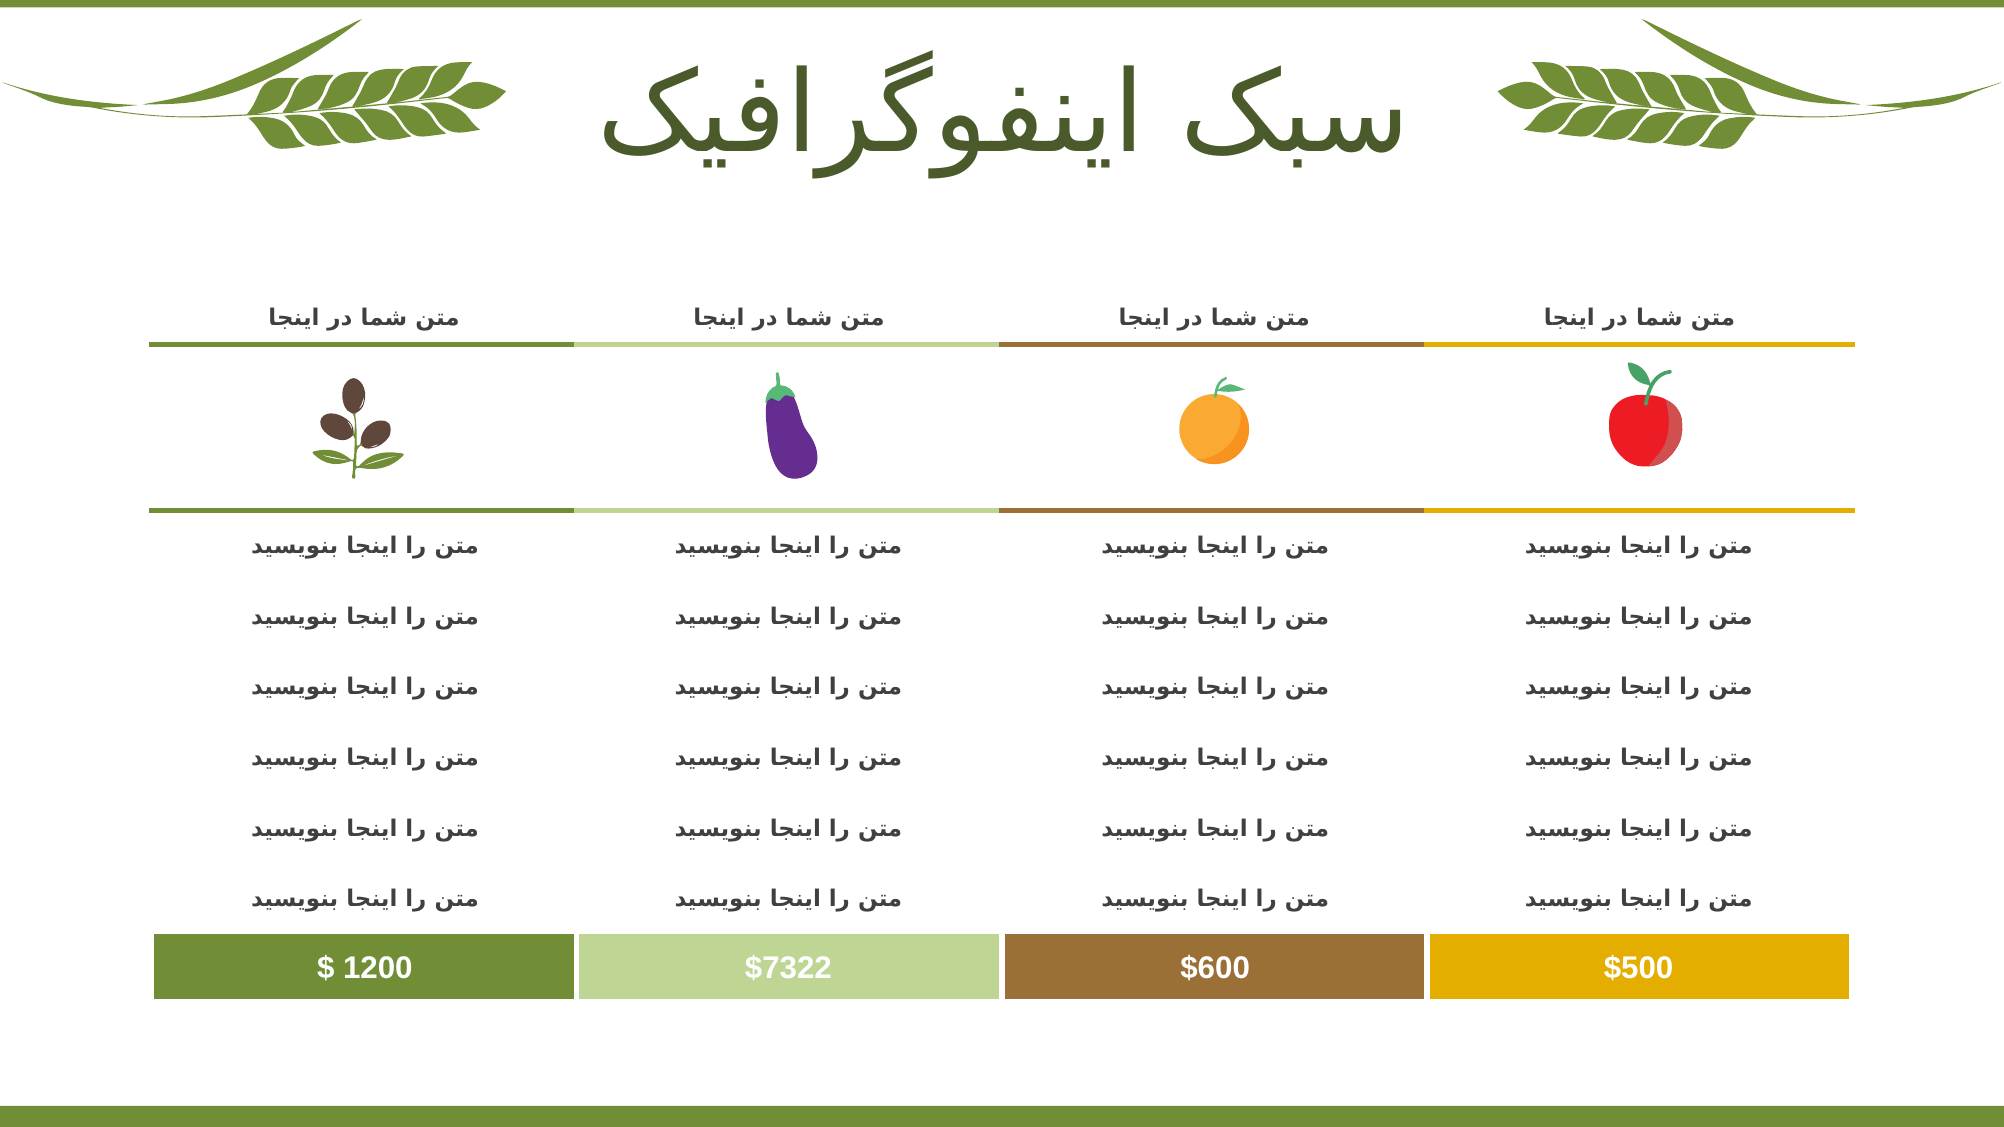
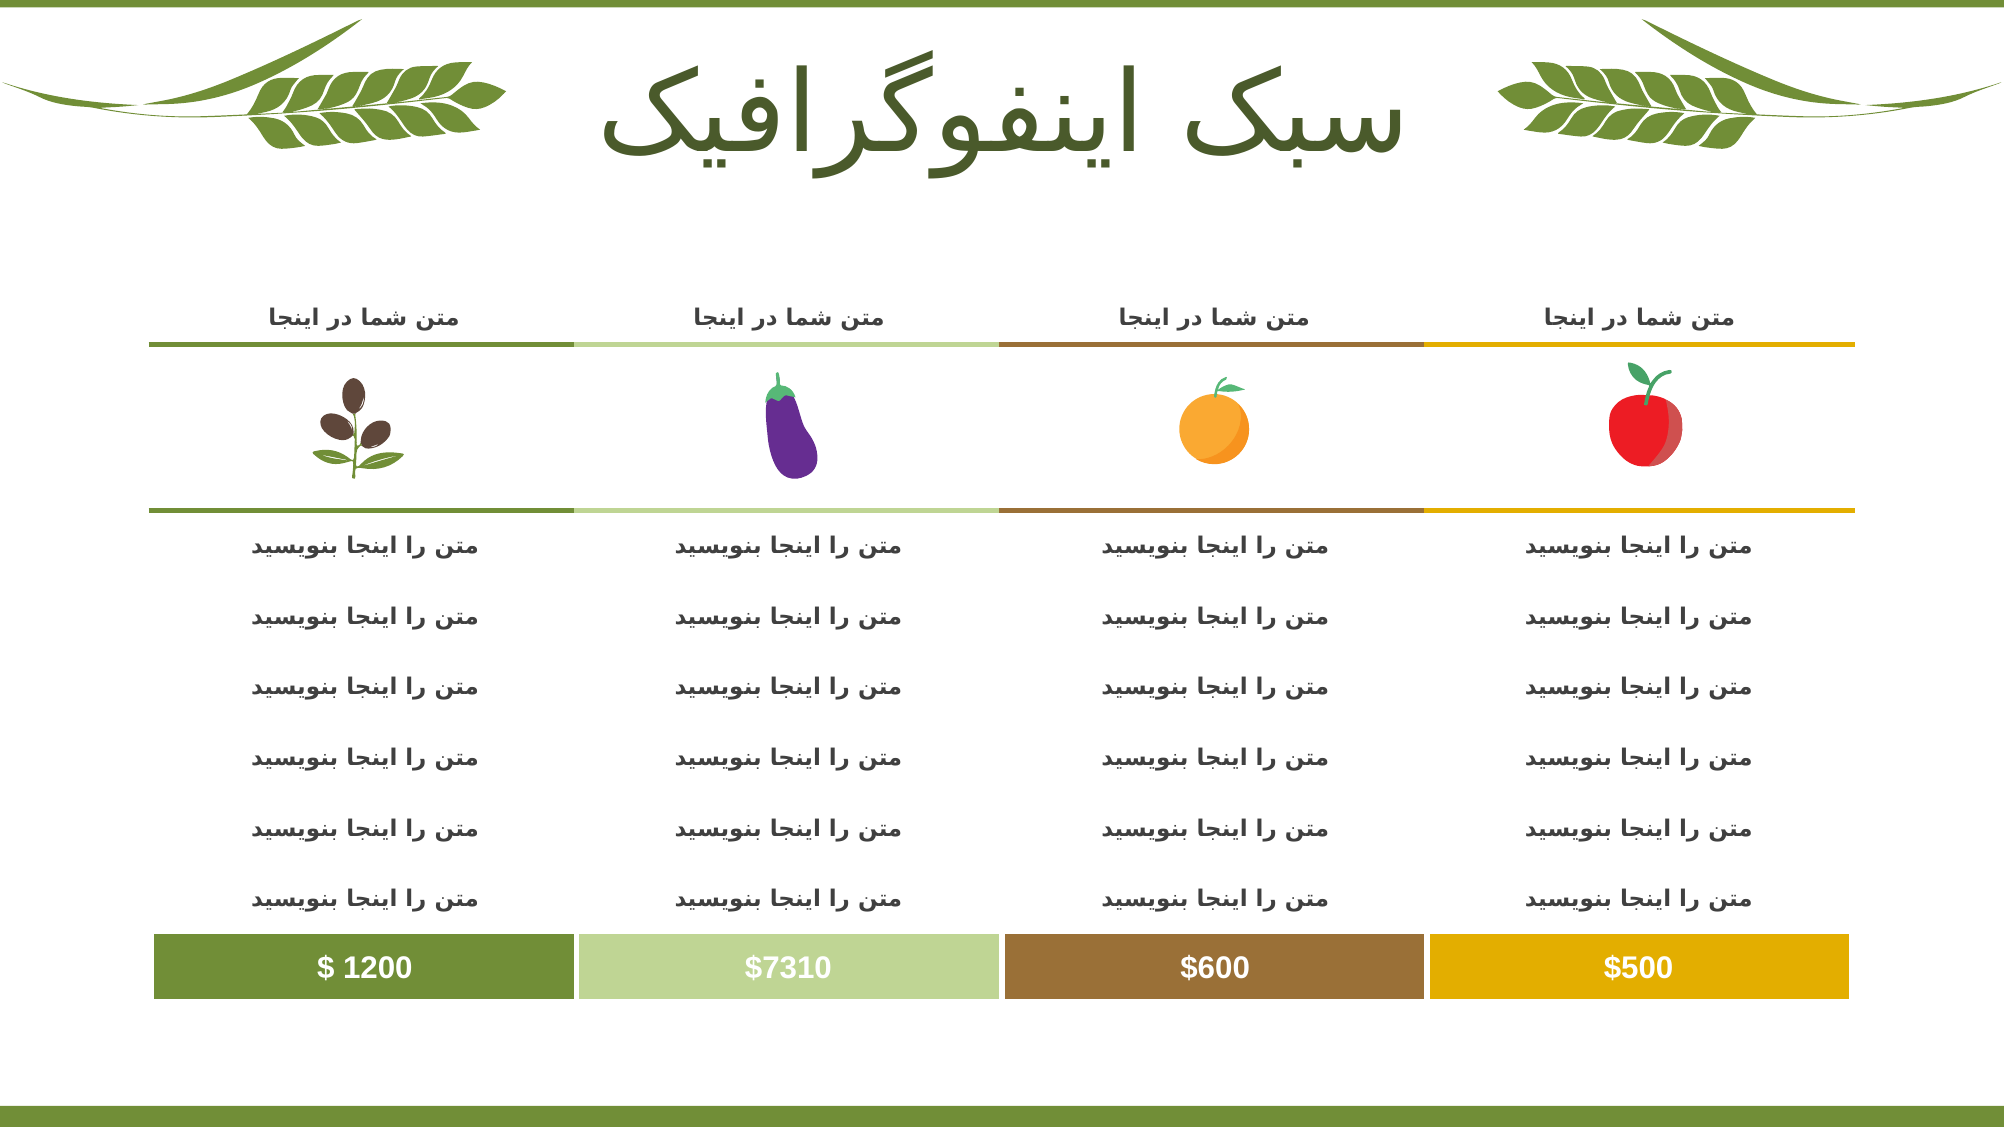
$7322: $7322 -> $7310
